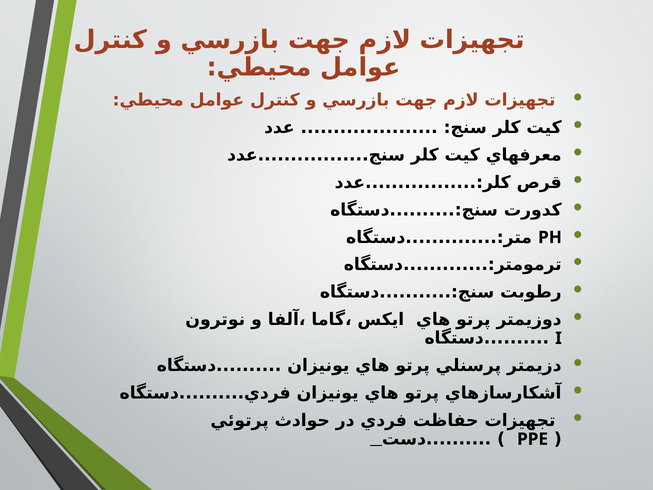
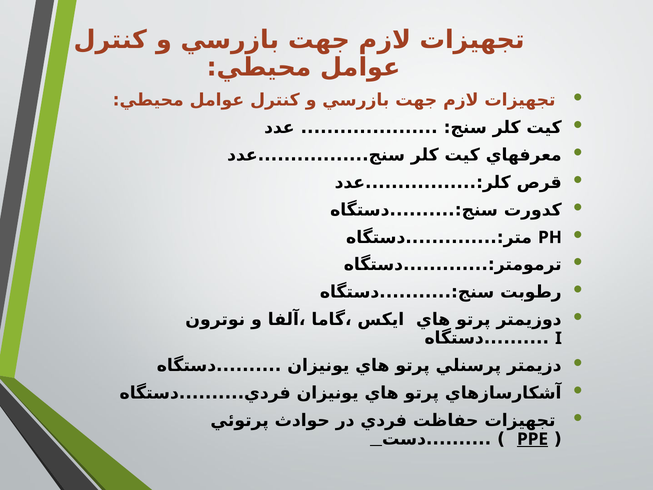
PPE underline: none -> present
